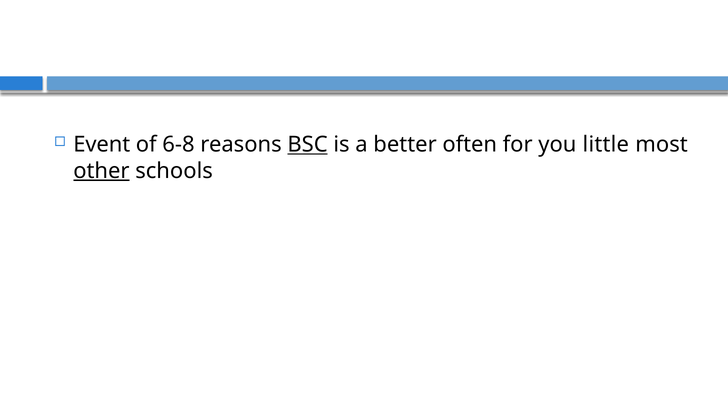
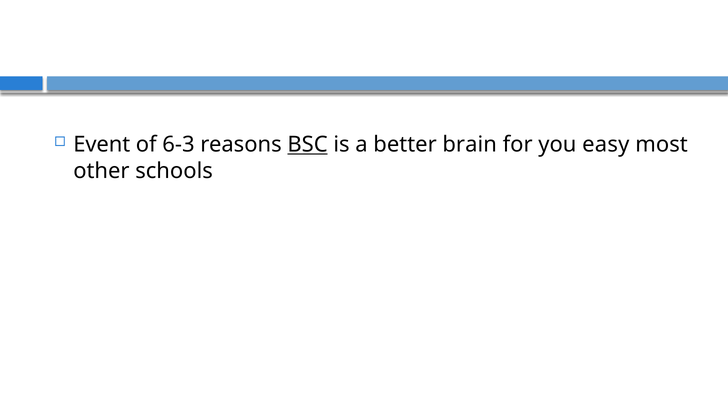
6-8: 6-8 -> 6-3
often: often -> brain
little: little -> easy
other underline: present -> none
